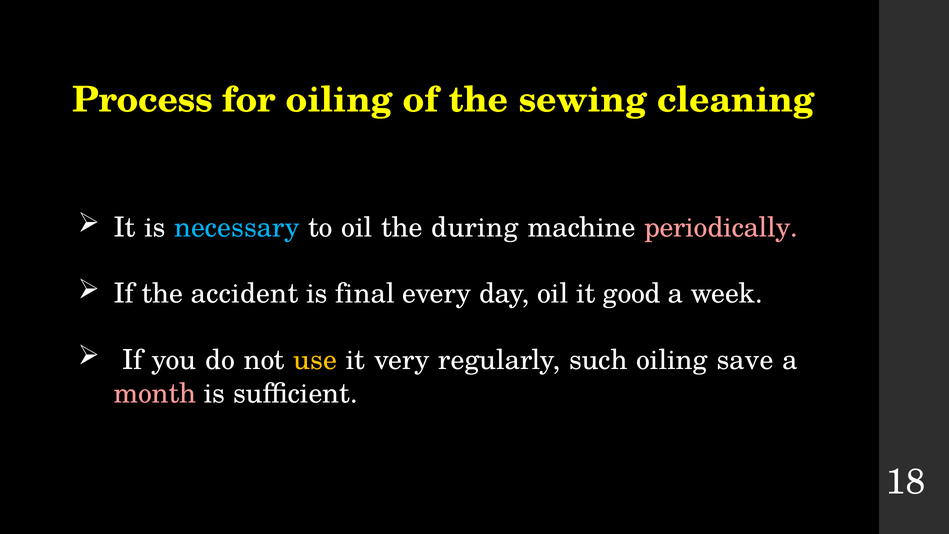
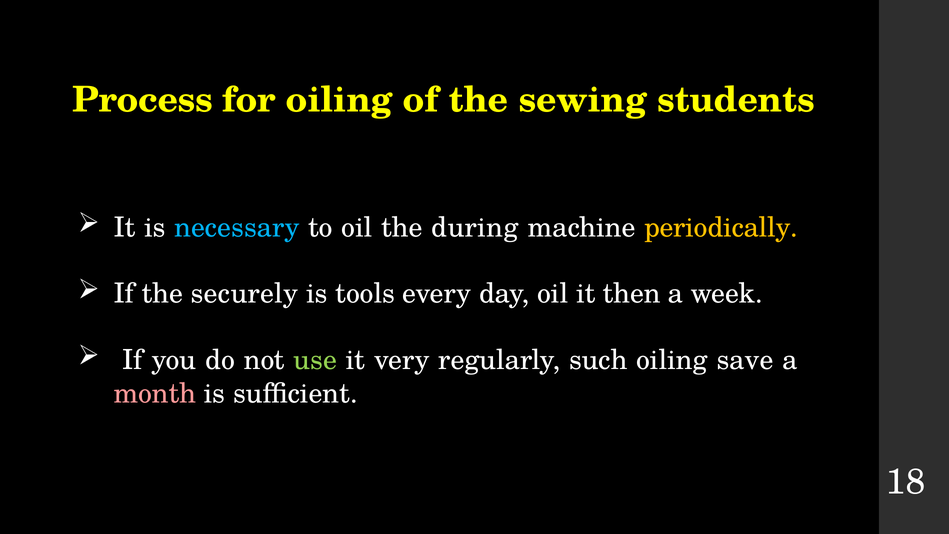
cleaning: cleaning -> students
periodically colour: pink -> yellow
accident: accident -> securely
final: final -> tools
good: good -> then
use colour: yellow -> light green
